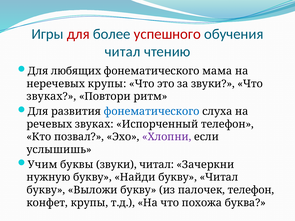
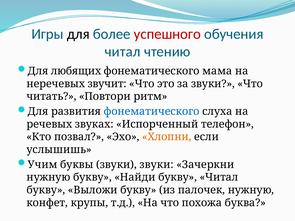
для at (78, 34) colour: red -> black
неречевых крупы: крупы -> звучит
звуках at (51, 97): звуках -> читать
Хлопни colour: purple -> orange
звуки читал: читал -> звуки
палочек телефон: телефон -> нужную
